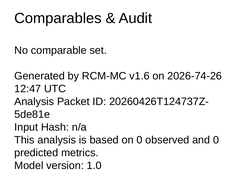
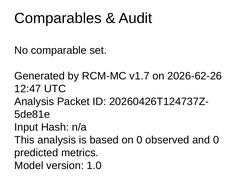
v1.6: v1.6 -> v1.7
2026-74-26: 2026-74-26 -> 2026-62-26
